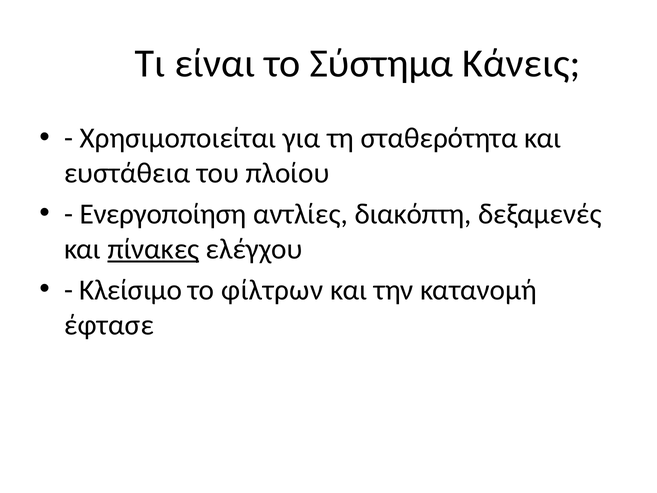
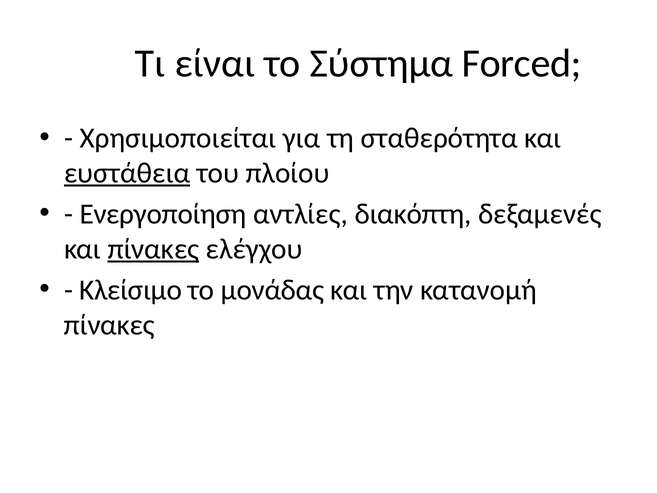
Κάνεις: Κάνεις -> Forced
ευστάθεια underline: none -> present
φίλτρων: φίλτρων -> μονάδας
έφτασε at (109, 325): έφτασε -> πίνακες
